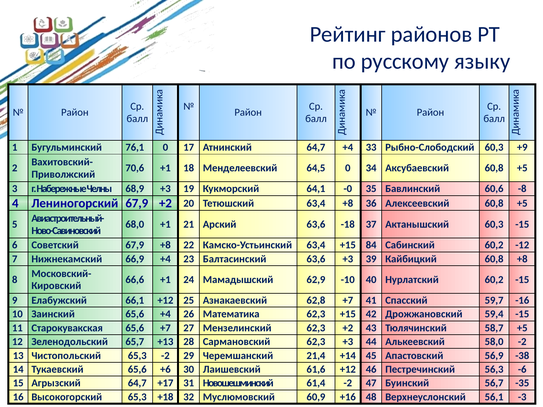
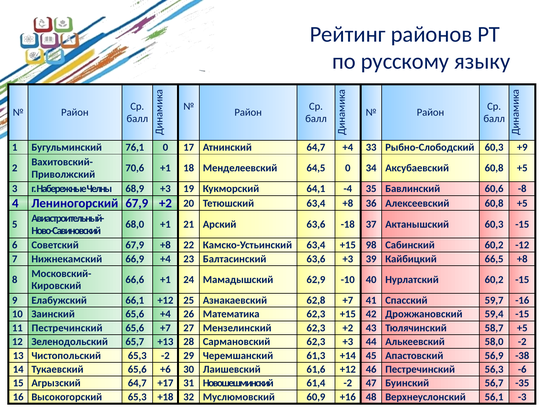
-0: -0 -> -4
84: 84 -> 98
Кайбицкий 60,8: 60,8 -> 66,5
11 Старокувакская: Старокувакская -> Пестречинский
21,4: 21,4 -> 61,3
